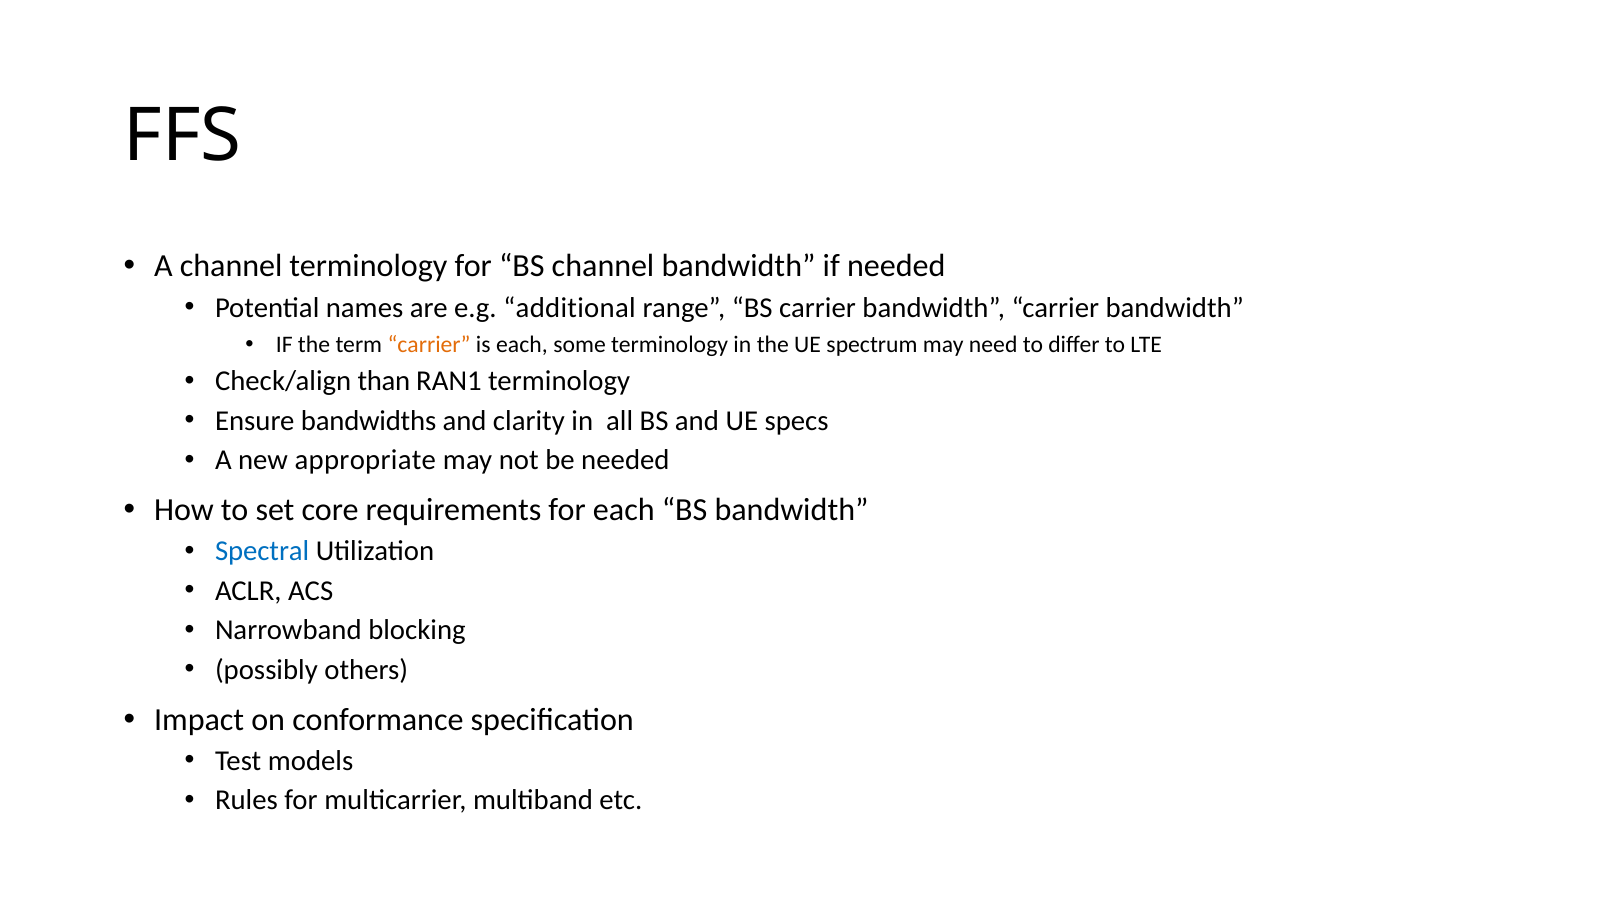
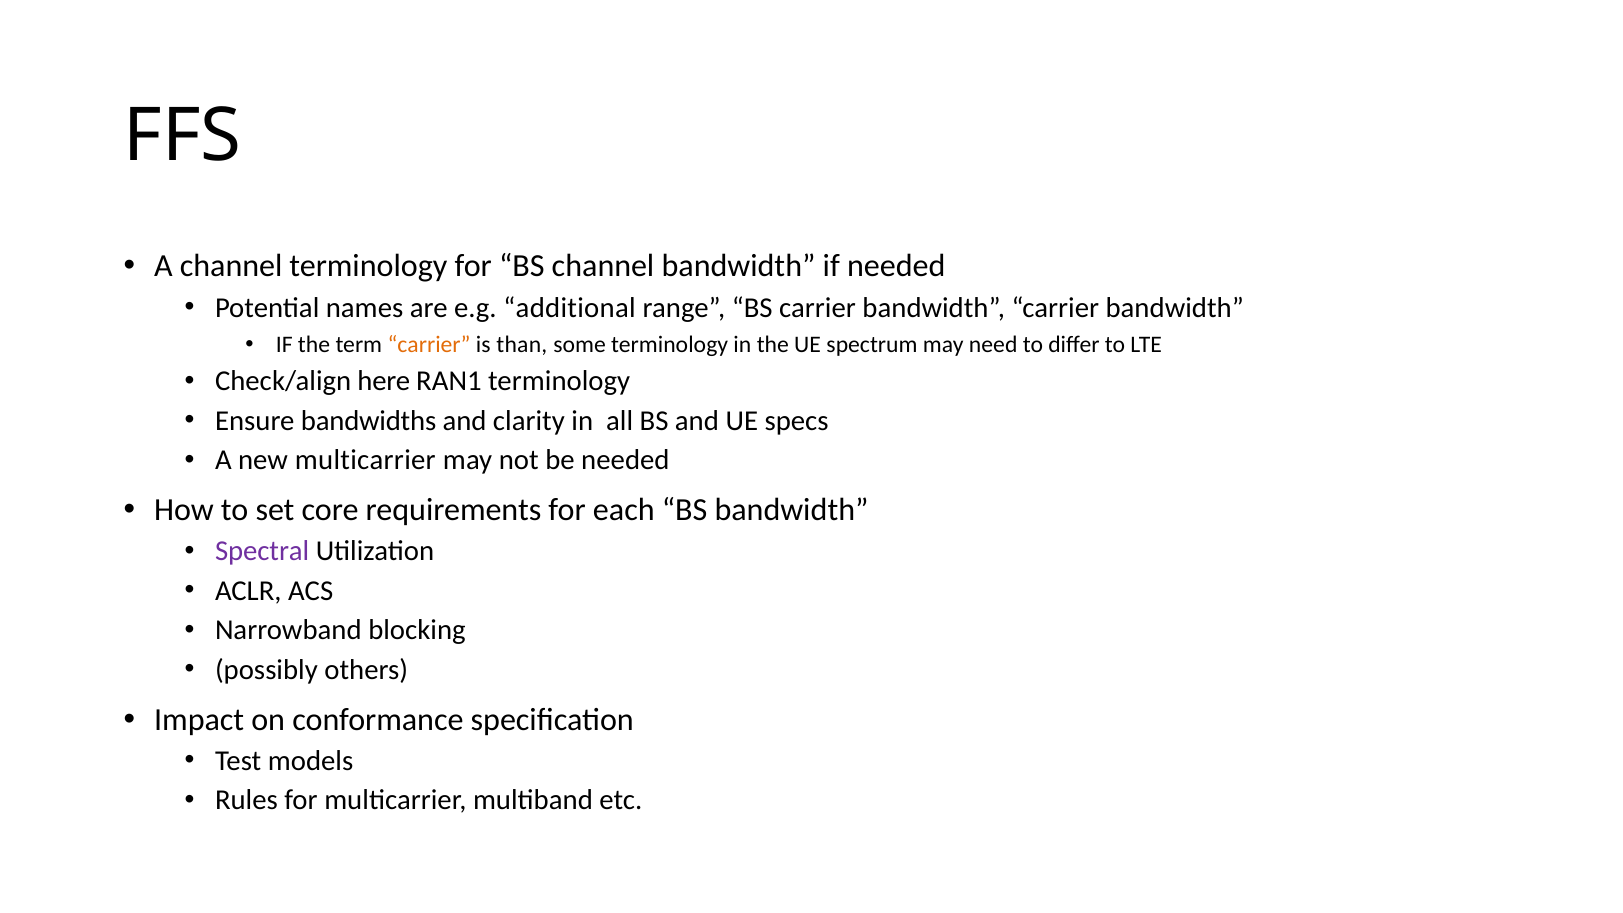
is each: each -> than
than: than -> here
new appropriate: appropriate -> multicarrier
Spectral colour: blue -> purple
